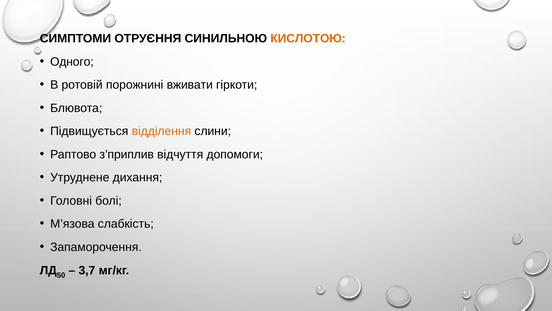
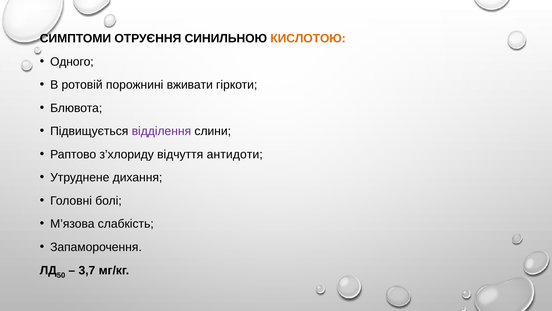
відділення colour: orange -> purple
з’приплив: з’приплив -> з’хлориду
допомоги: допомоги -> антидоти
